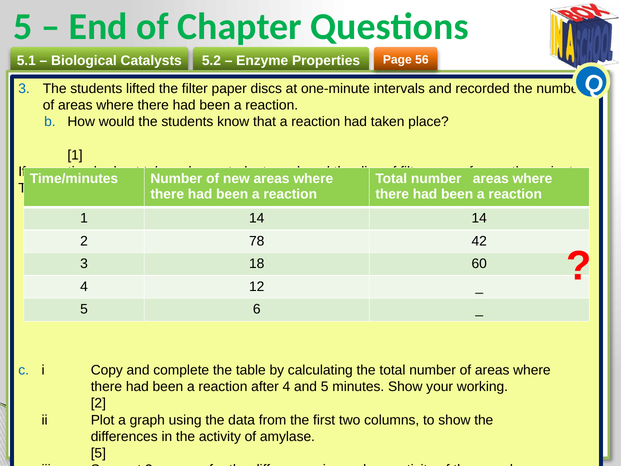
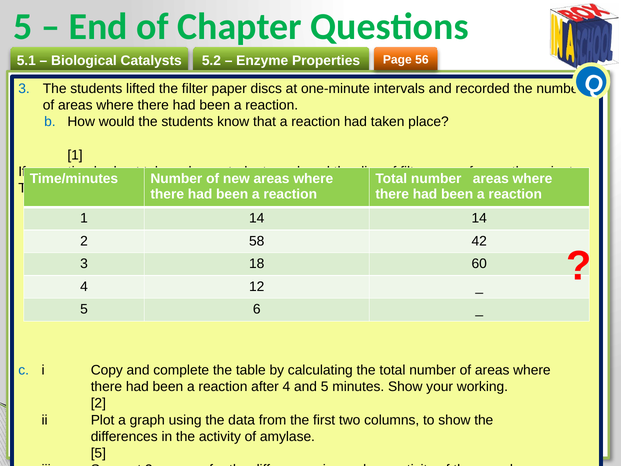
78: 78 -> 58
